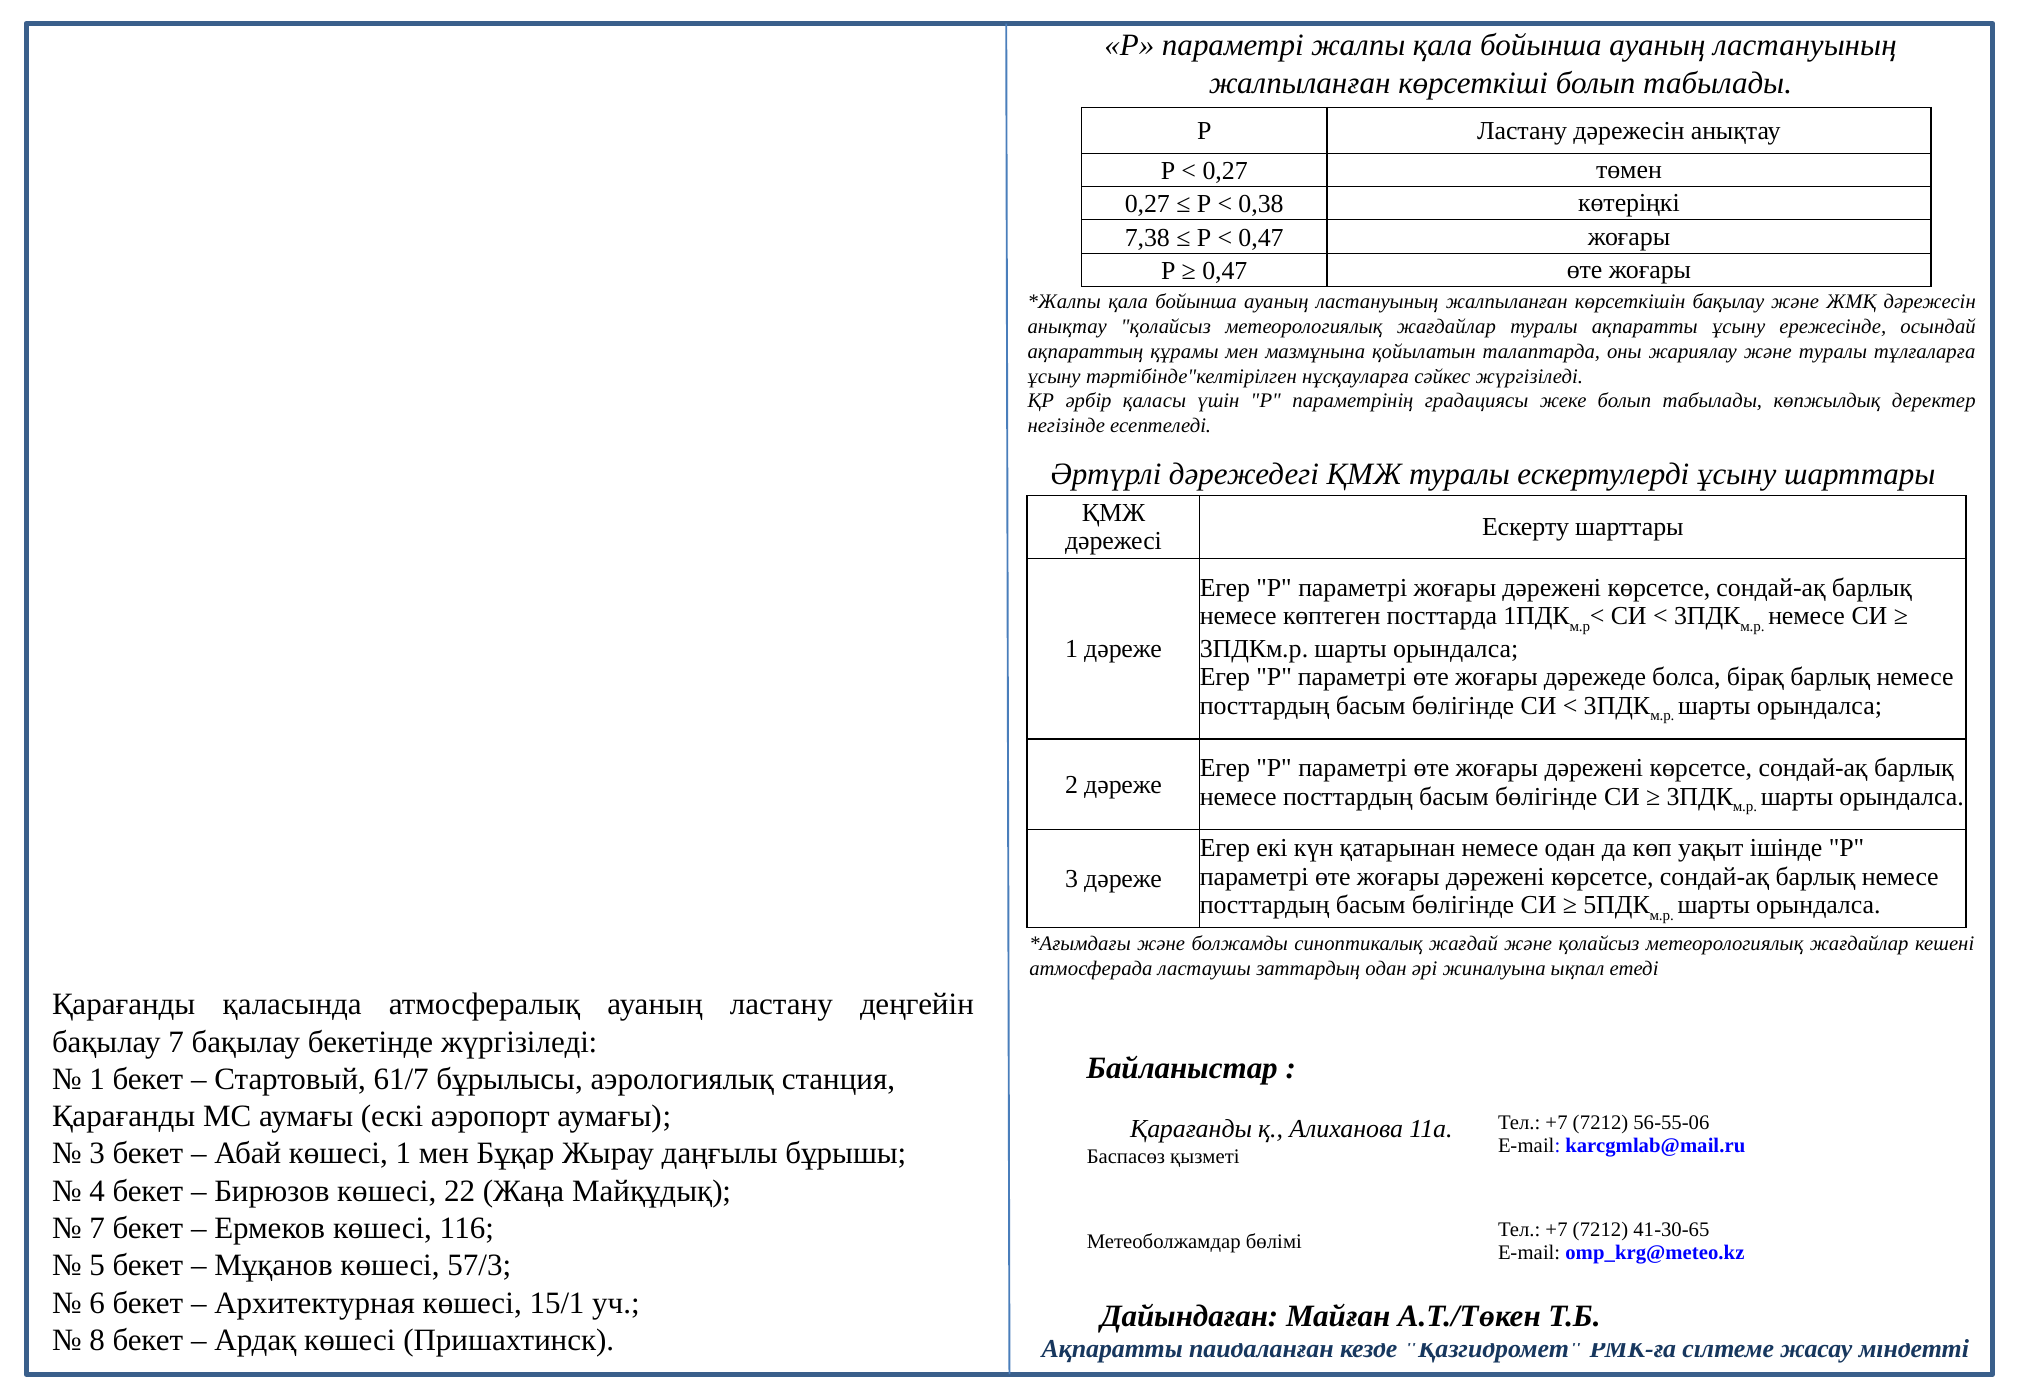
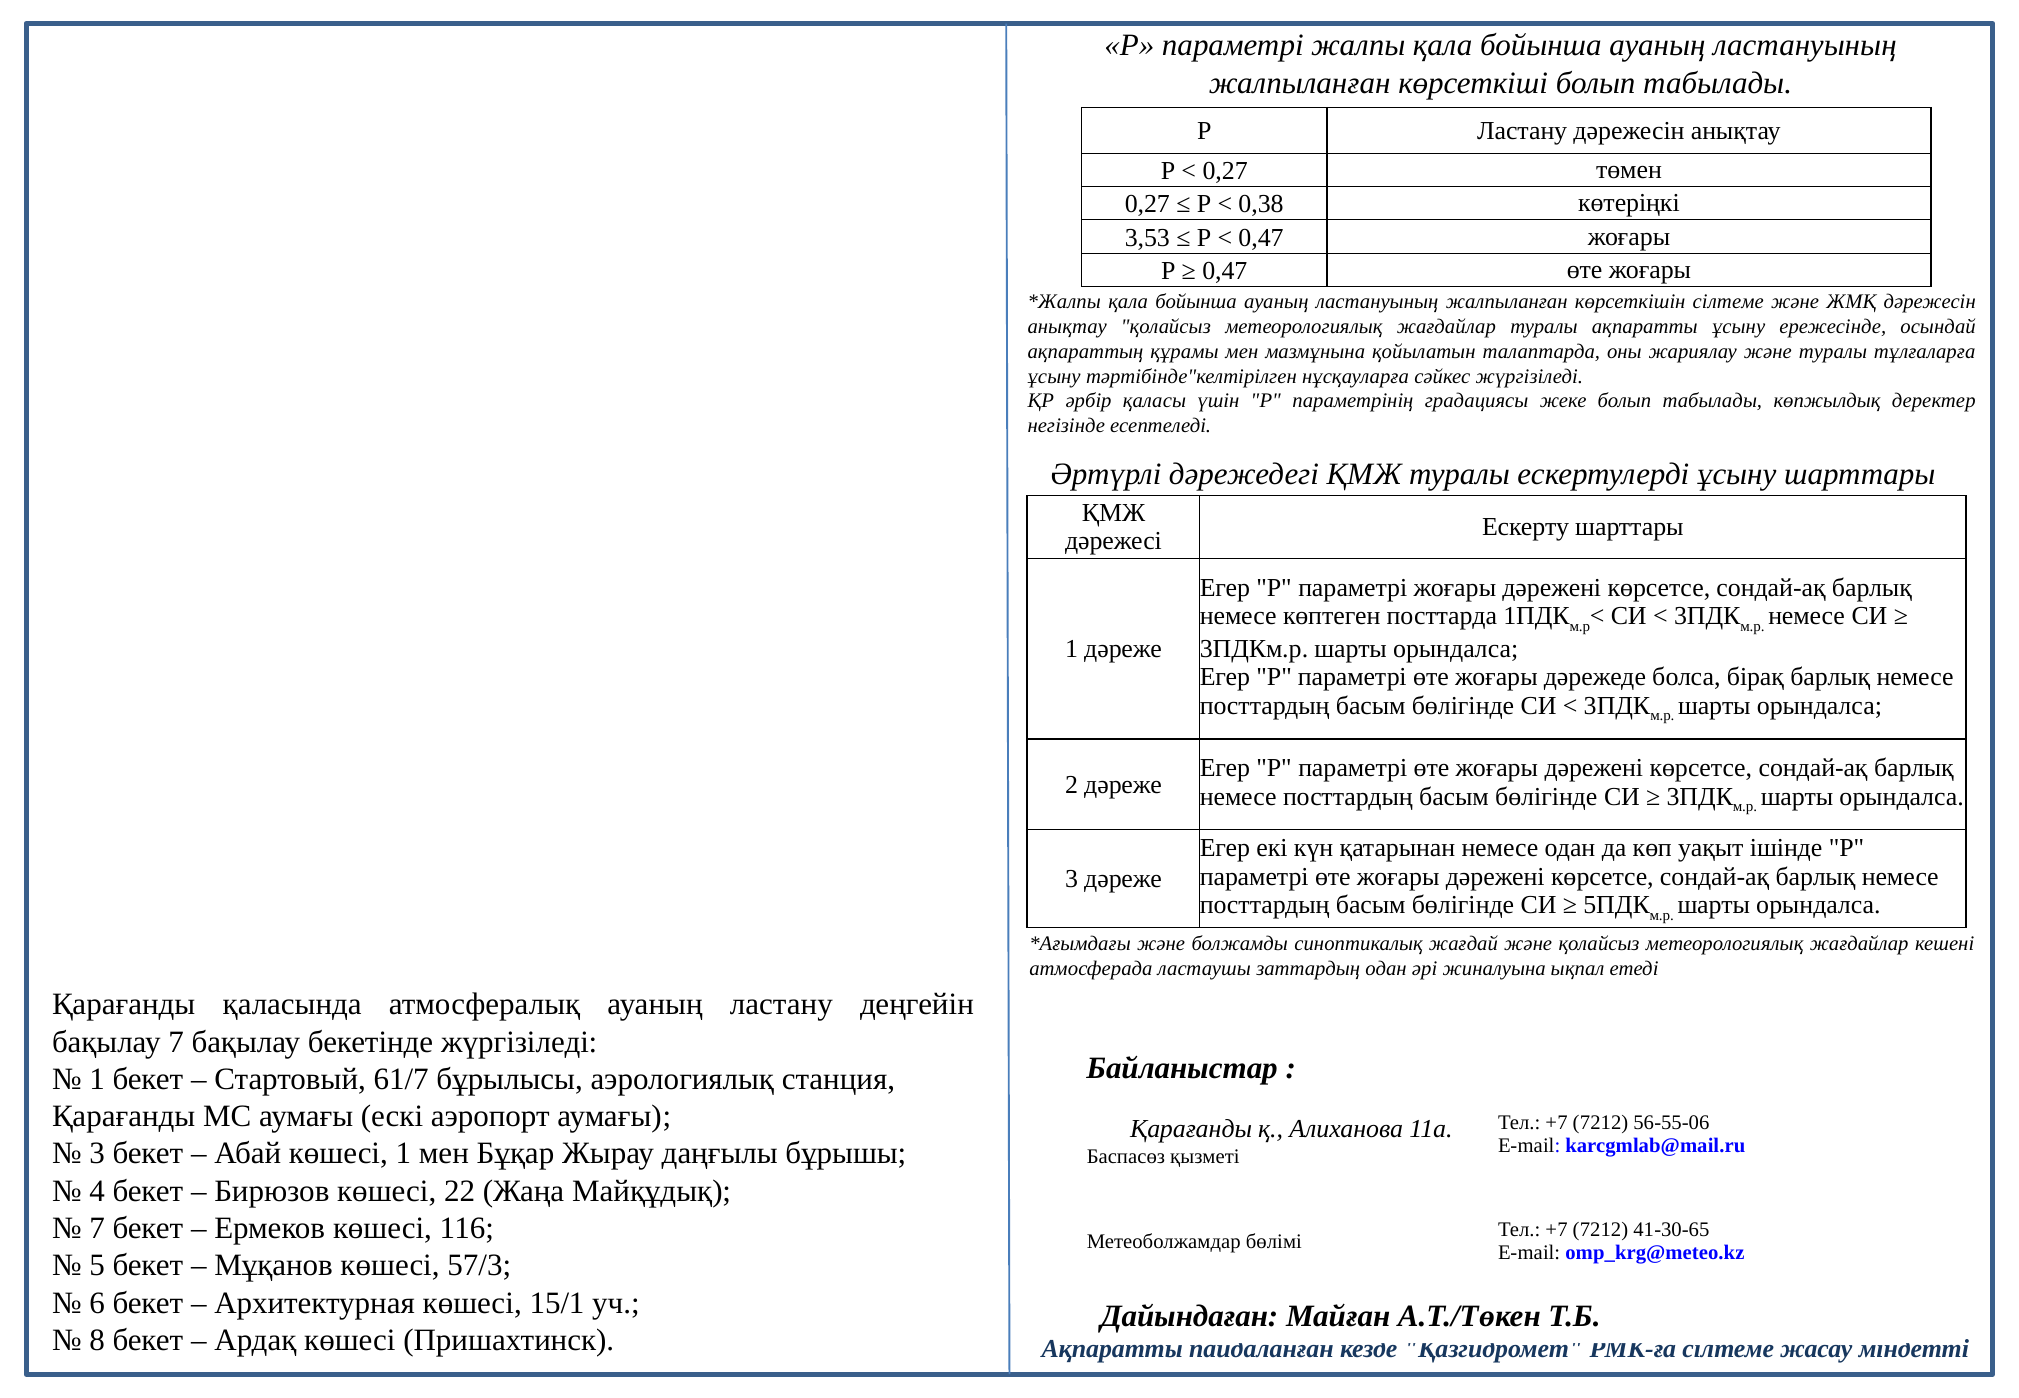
7,38: 7,38 -> 3,53
көрсеткішін бақылау: бақылау -> сілтеме
